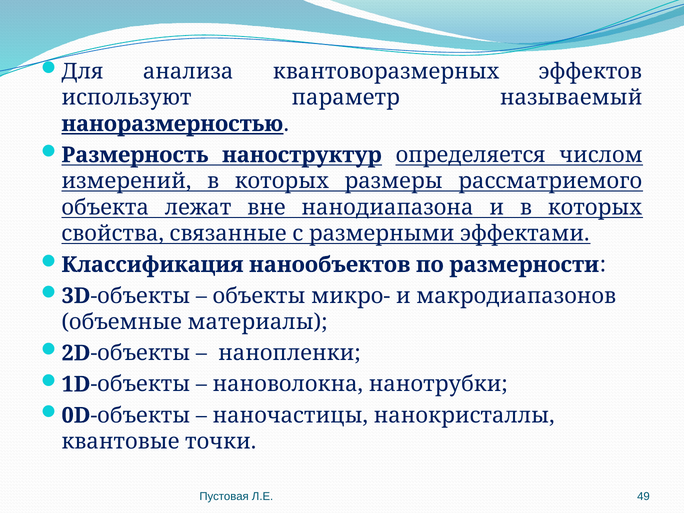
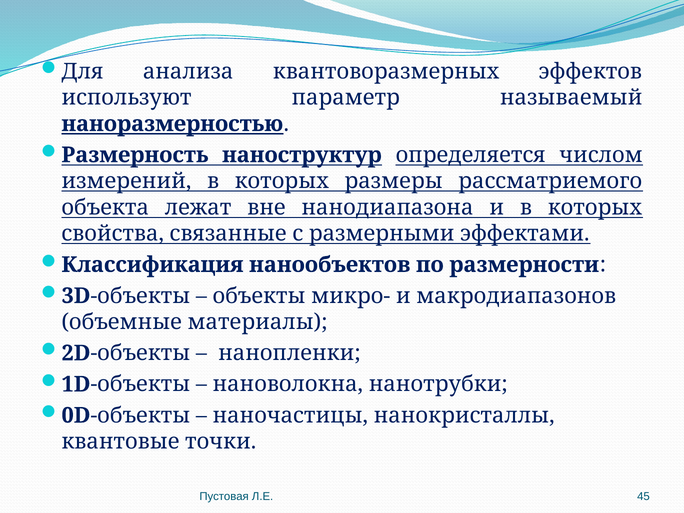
49: 49 -> 45
